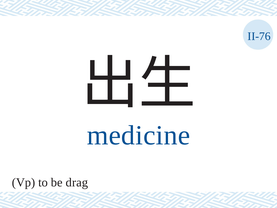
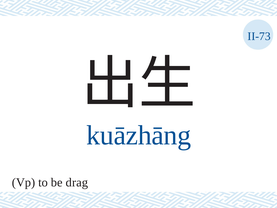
II-76: II-76 -> II-73
medicine: medicine -> kuāzhāng
